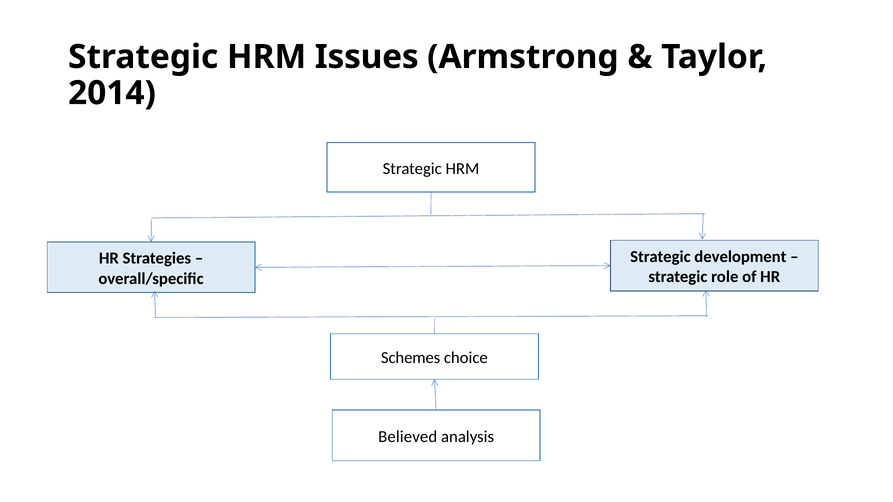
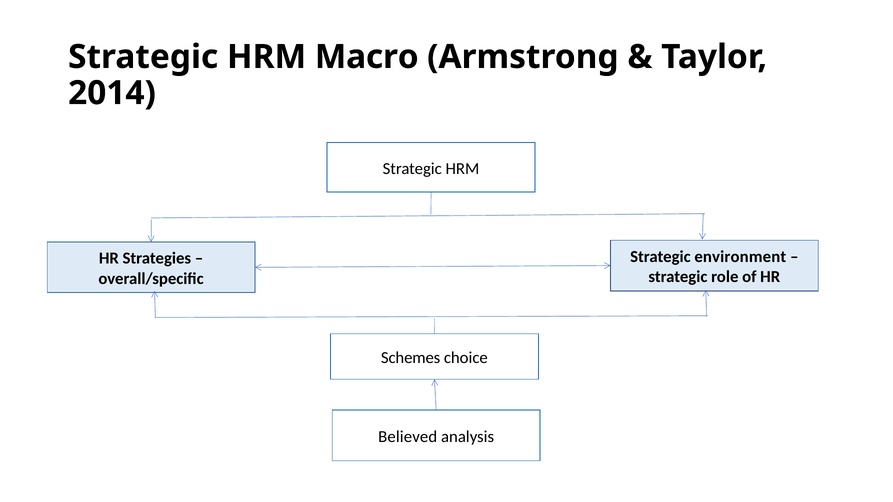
Issues: Issues -> Macro
development: development -> environment
